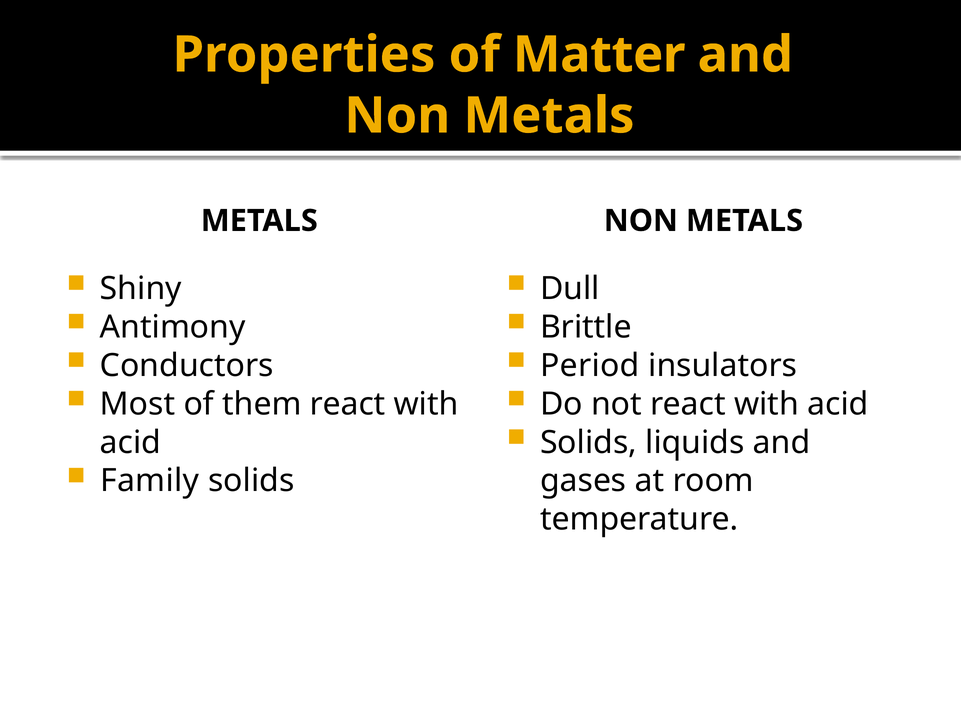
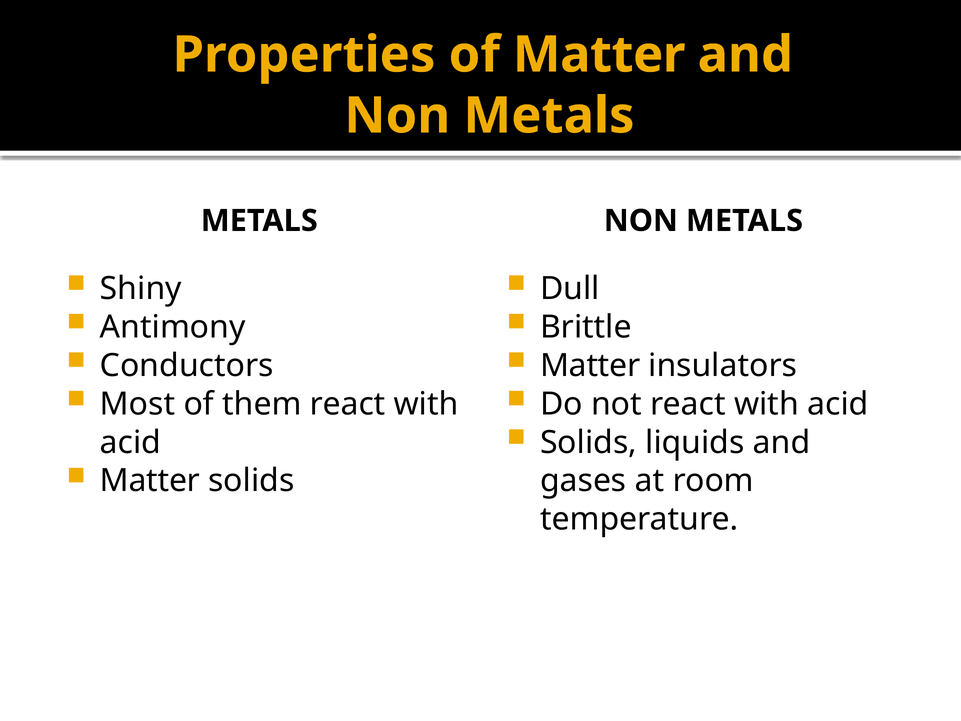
Period at (590, 365): Period -> Matter
Family at (150, 481): Family -> Matter
